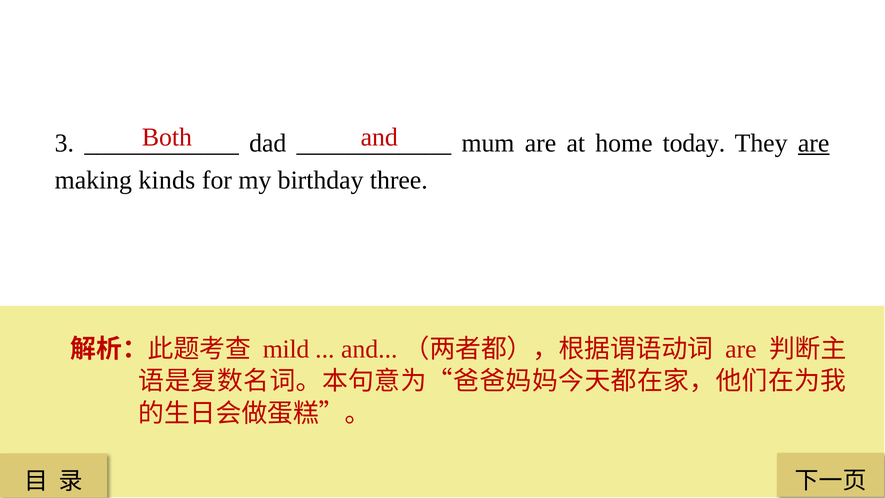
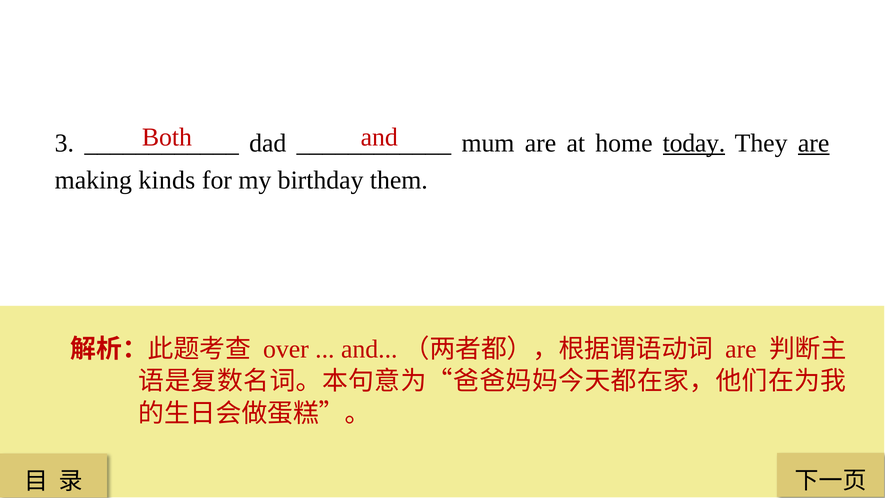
today underline: none -> present
three: three -> them
mild: mild -> over
